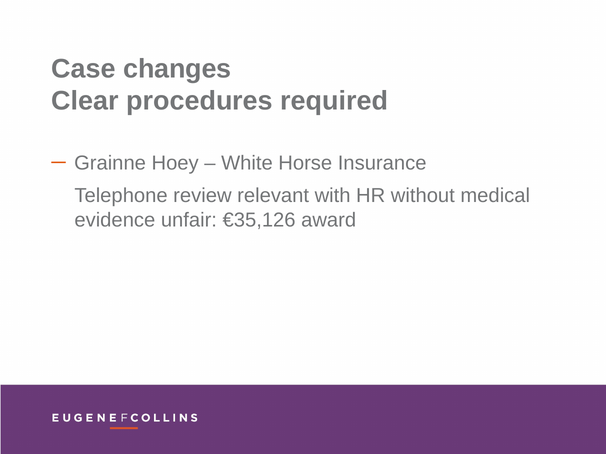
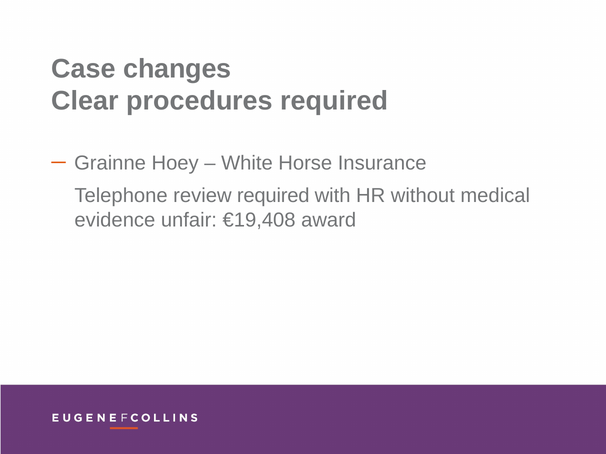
review relevant: relevant -> required
€35,126: €35,126 -> €19,408
